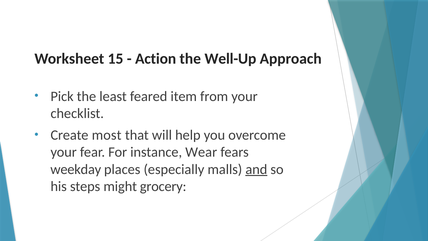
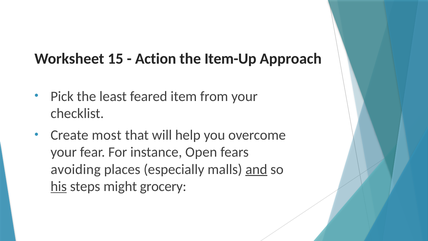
Well-Up: Well-Up -> Item-Up
Wear: Wear -> Open
weekday: weekday -> avoiding
his underline: none -> present
